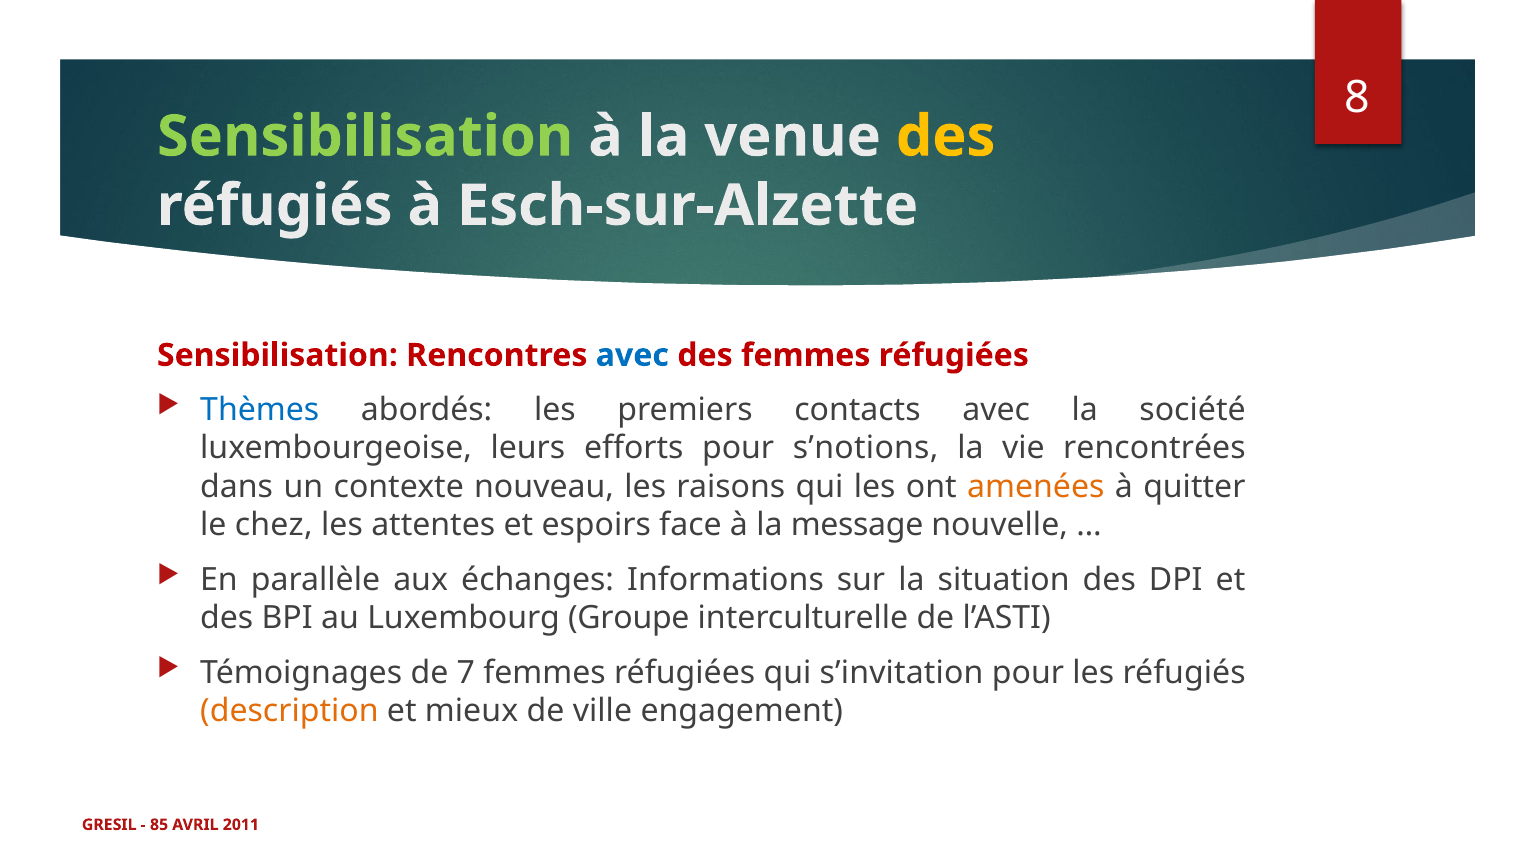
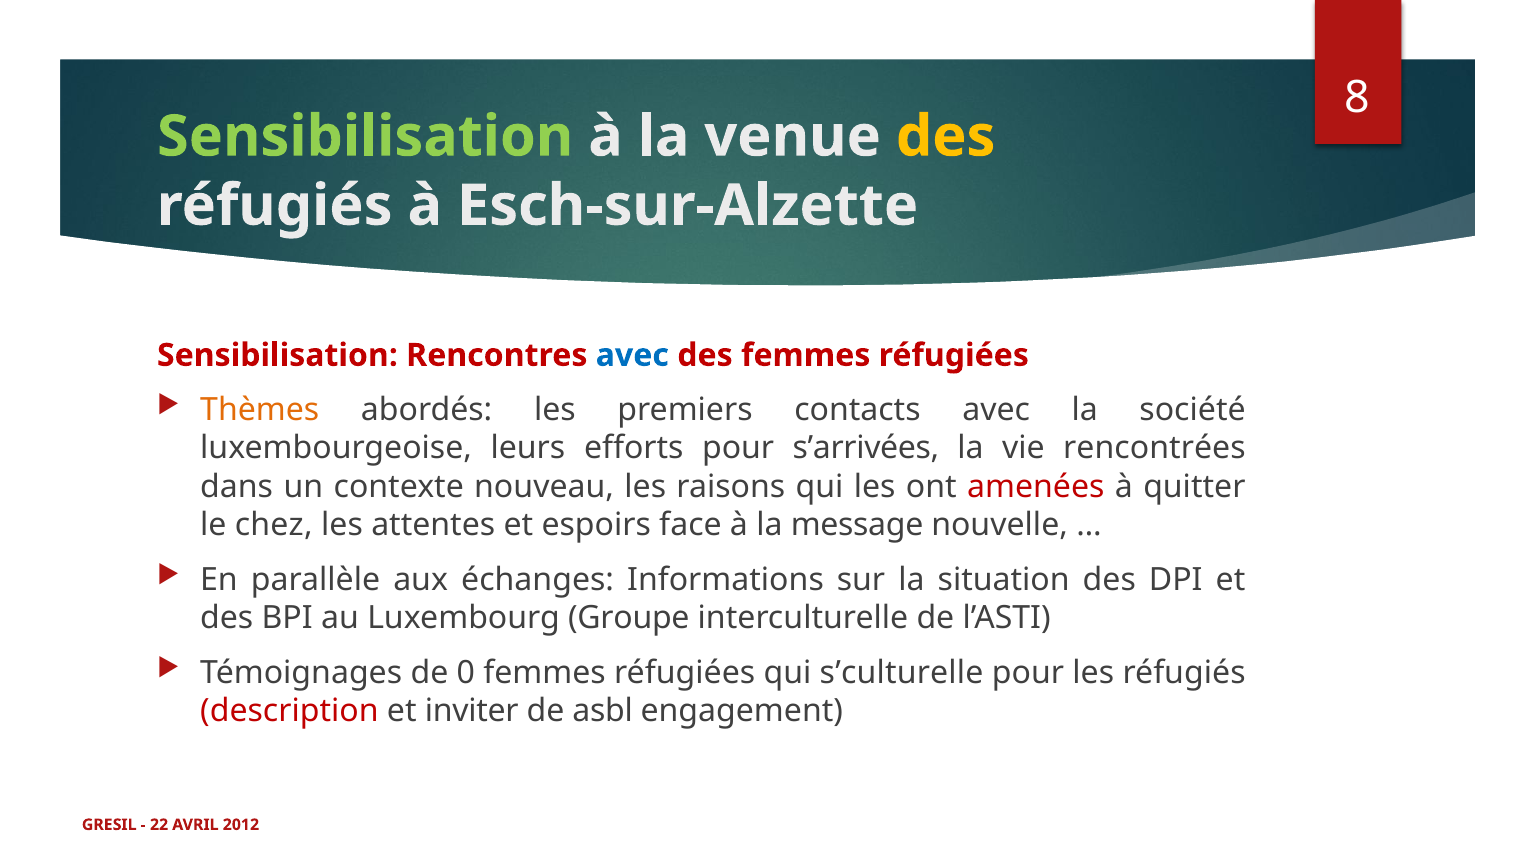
Thèmes colour: blue -> orange
s’notions: s’notions -> s’arrivées
amenées colour: orange -> red
7: 7 -> 0
s’invitation: s’invitation -> s’culturelle
description colour: orange -> red
mieux: mieux -> inviter
ville: ville -> asbl
85: 85 -> 22
2011: 2011 -> 2012
